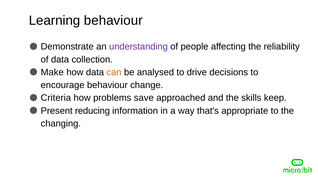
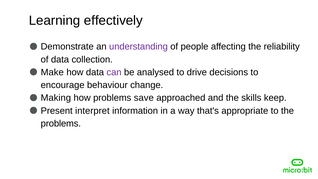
Learning behaviour: behaviour -> effectively
can colour: orange -> purple
Criteria: Criteria -> Making
reducing: reducing -> interpret
changing at (61, 123): changing -> problems
